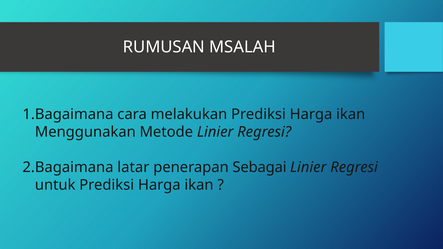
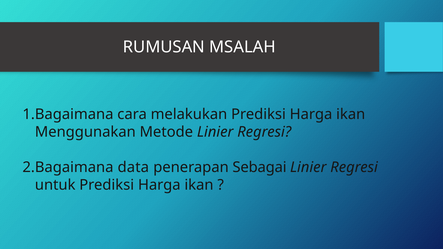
latar: latar -> data
